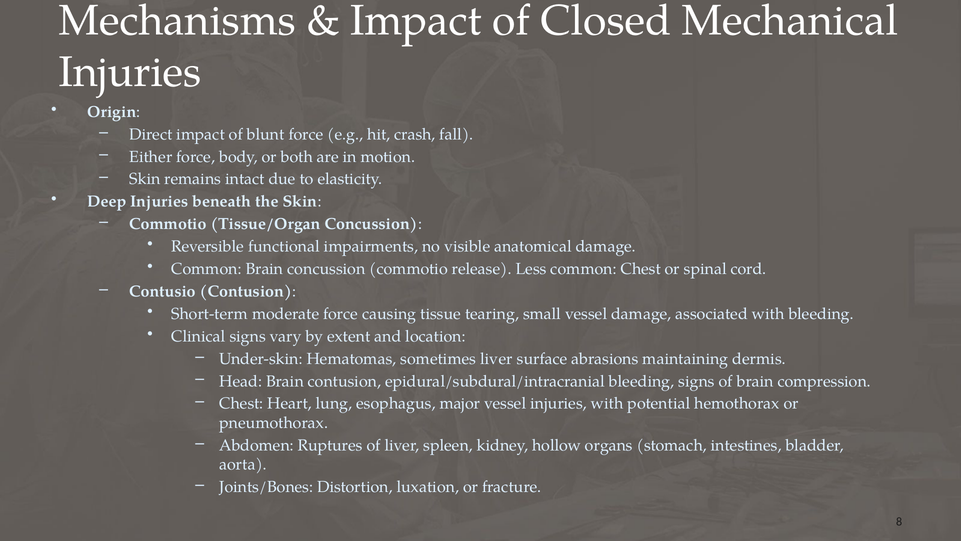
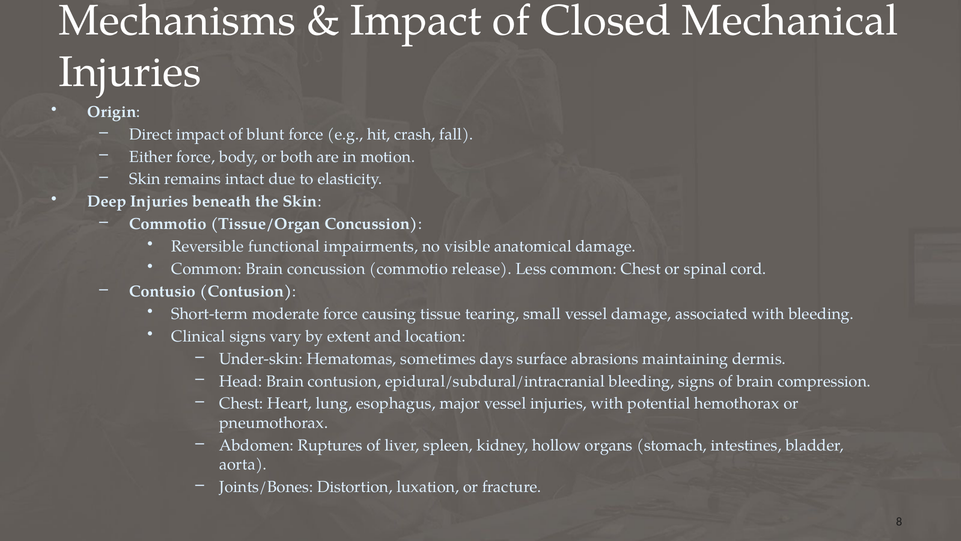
sometimes liver: liver -> days
